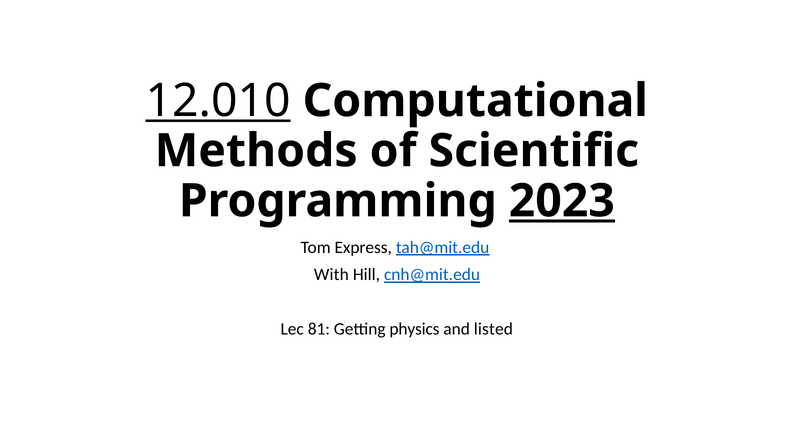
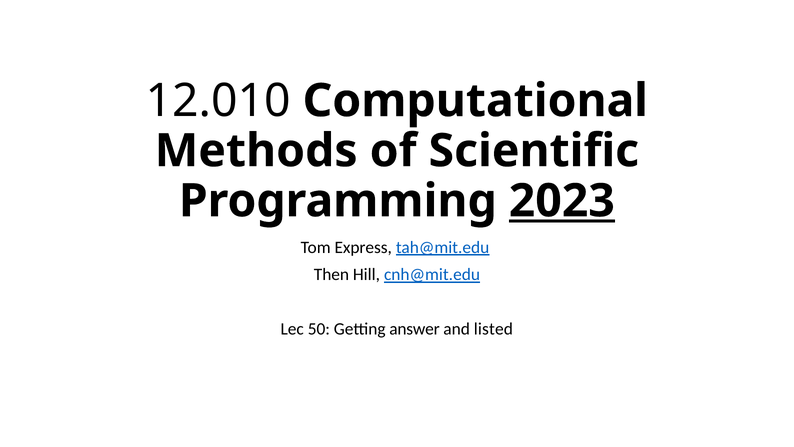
12.010 underline: present -> none
With: With -> Then
81: 81 -> 50
physics: physics -> answer
